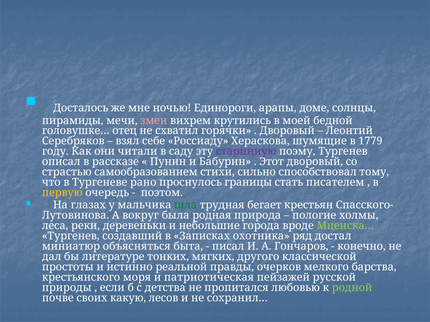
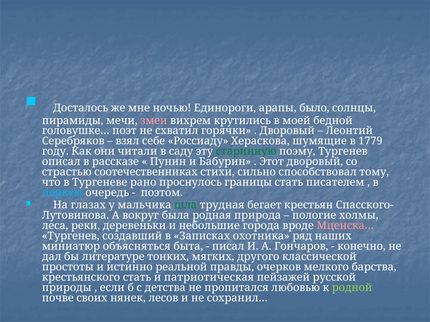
доме: доме -> было
отец: отец -> поэт
старинную colour: purple -> green
самообразованием: самообразованием -> соотечественниках
первую colour: yellow -> light blue
Мценска… colour: light green -> pink
достал: достал -> наших
крестьянского моря: моря -> стать
какую: какую -> нянек
